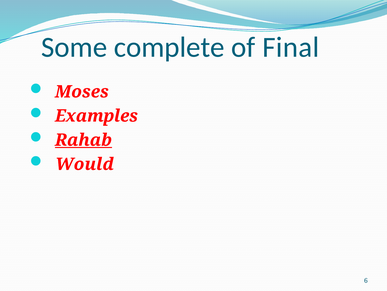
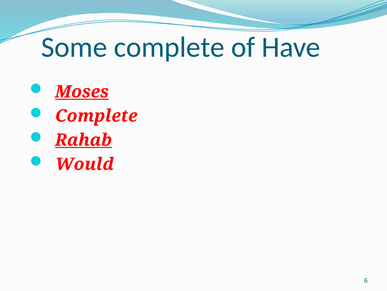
Final: Final -> Have
Moses underline: none -> present
Examples at (96, 116): Examples -> Complete
